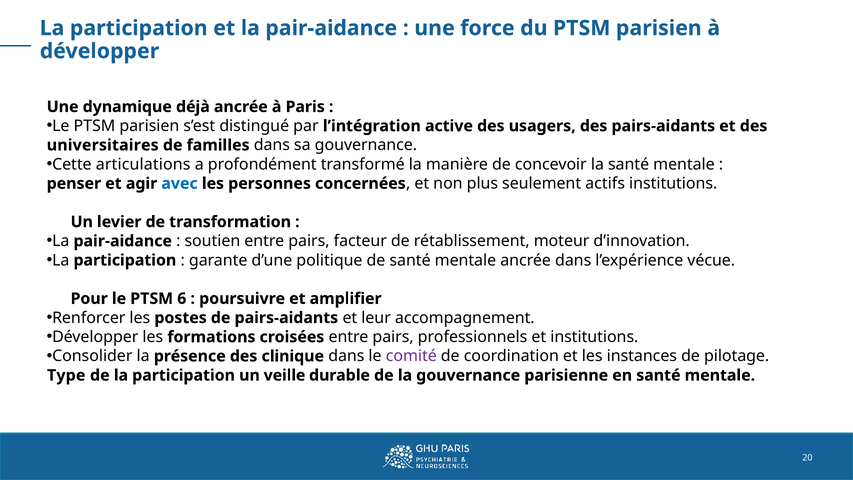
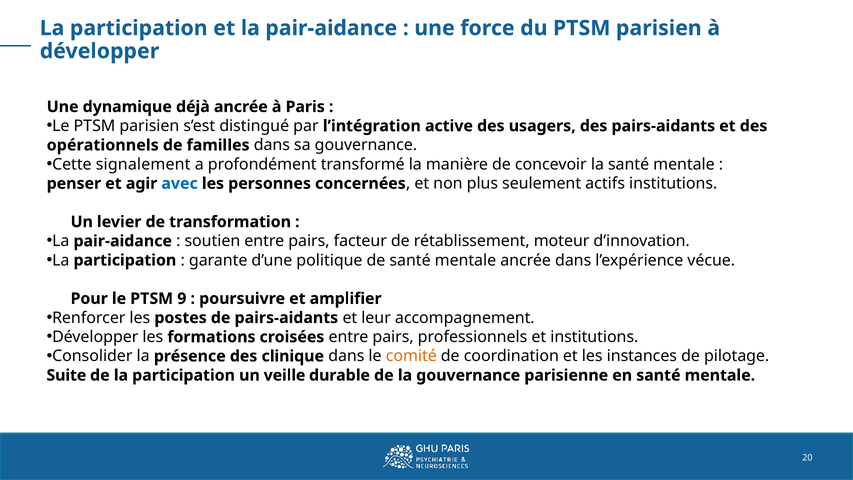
universitaires: universitaires -> opérationnels
articulations: articulations -> signalement
6: 6 -> 9
comité colour: purple -> orange
Type: Type -> Suite
